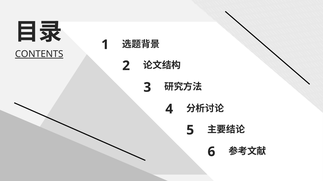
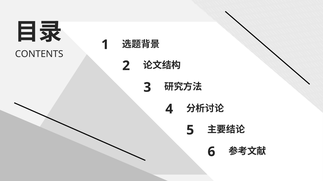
CONTENTS underline: present -> none
